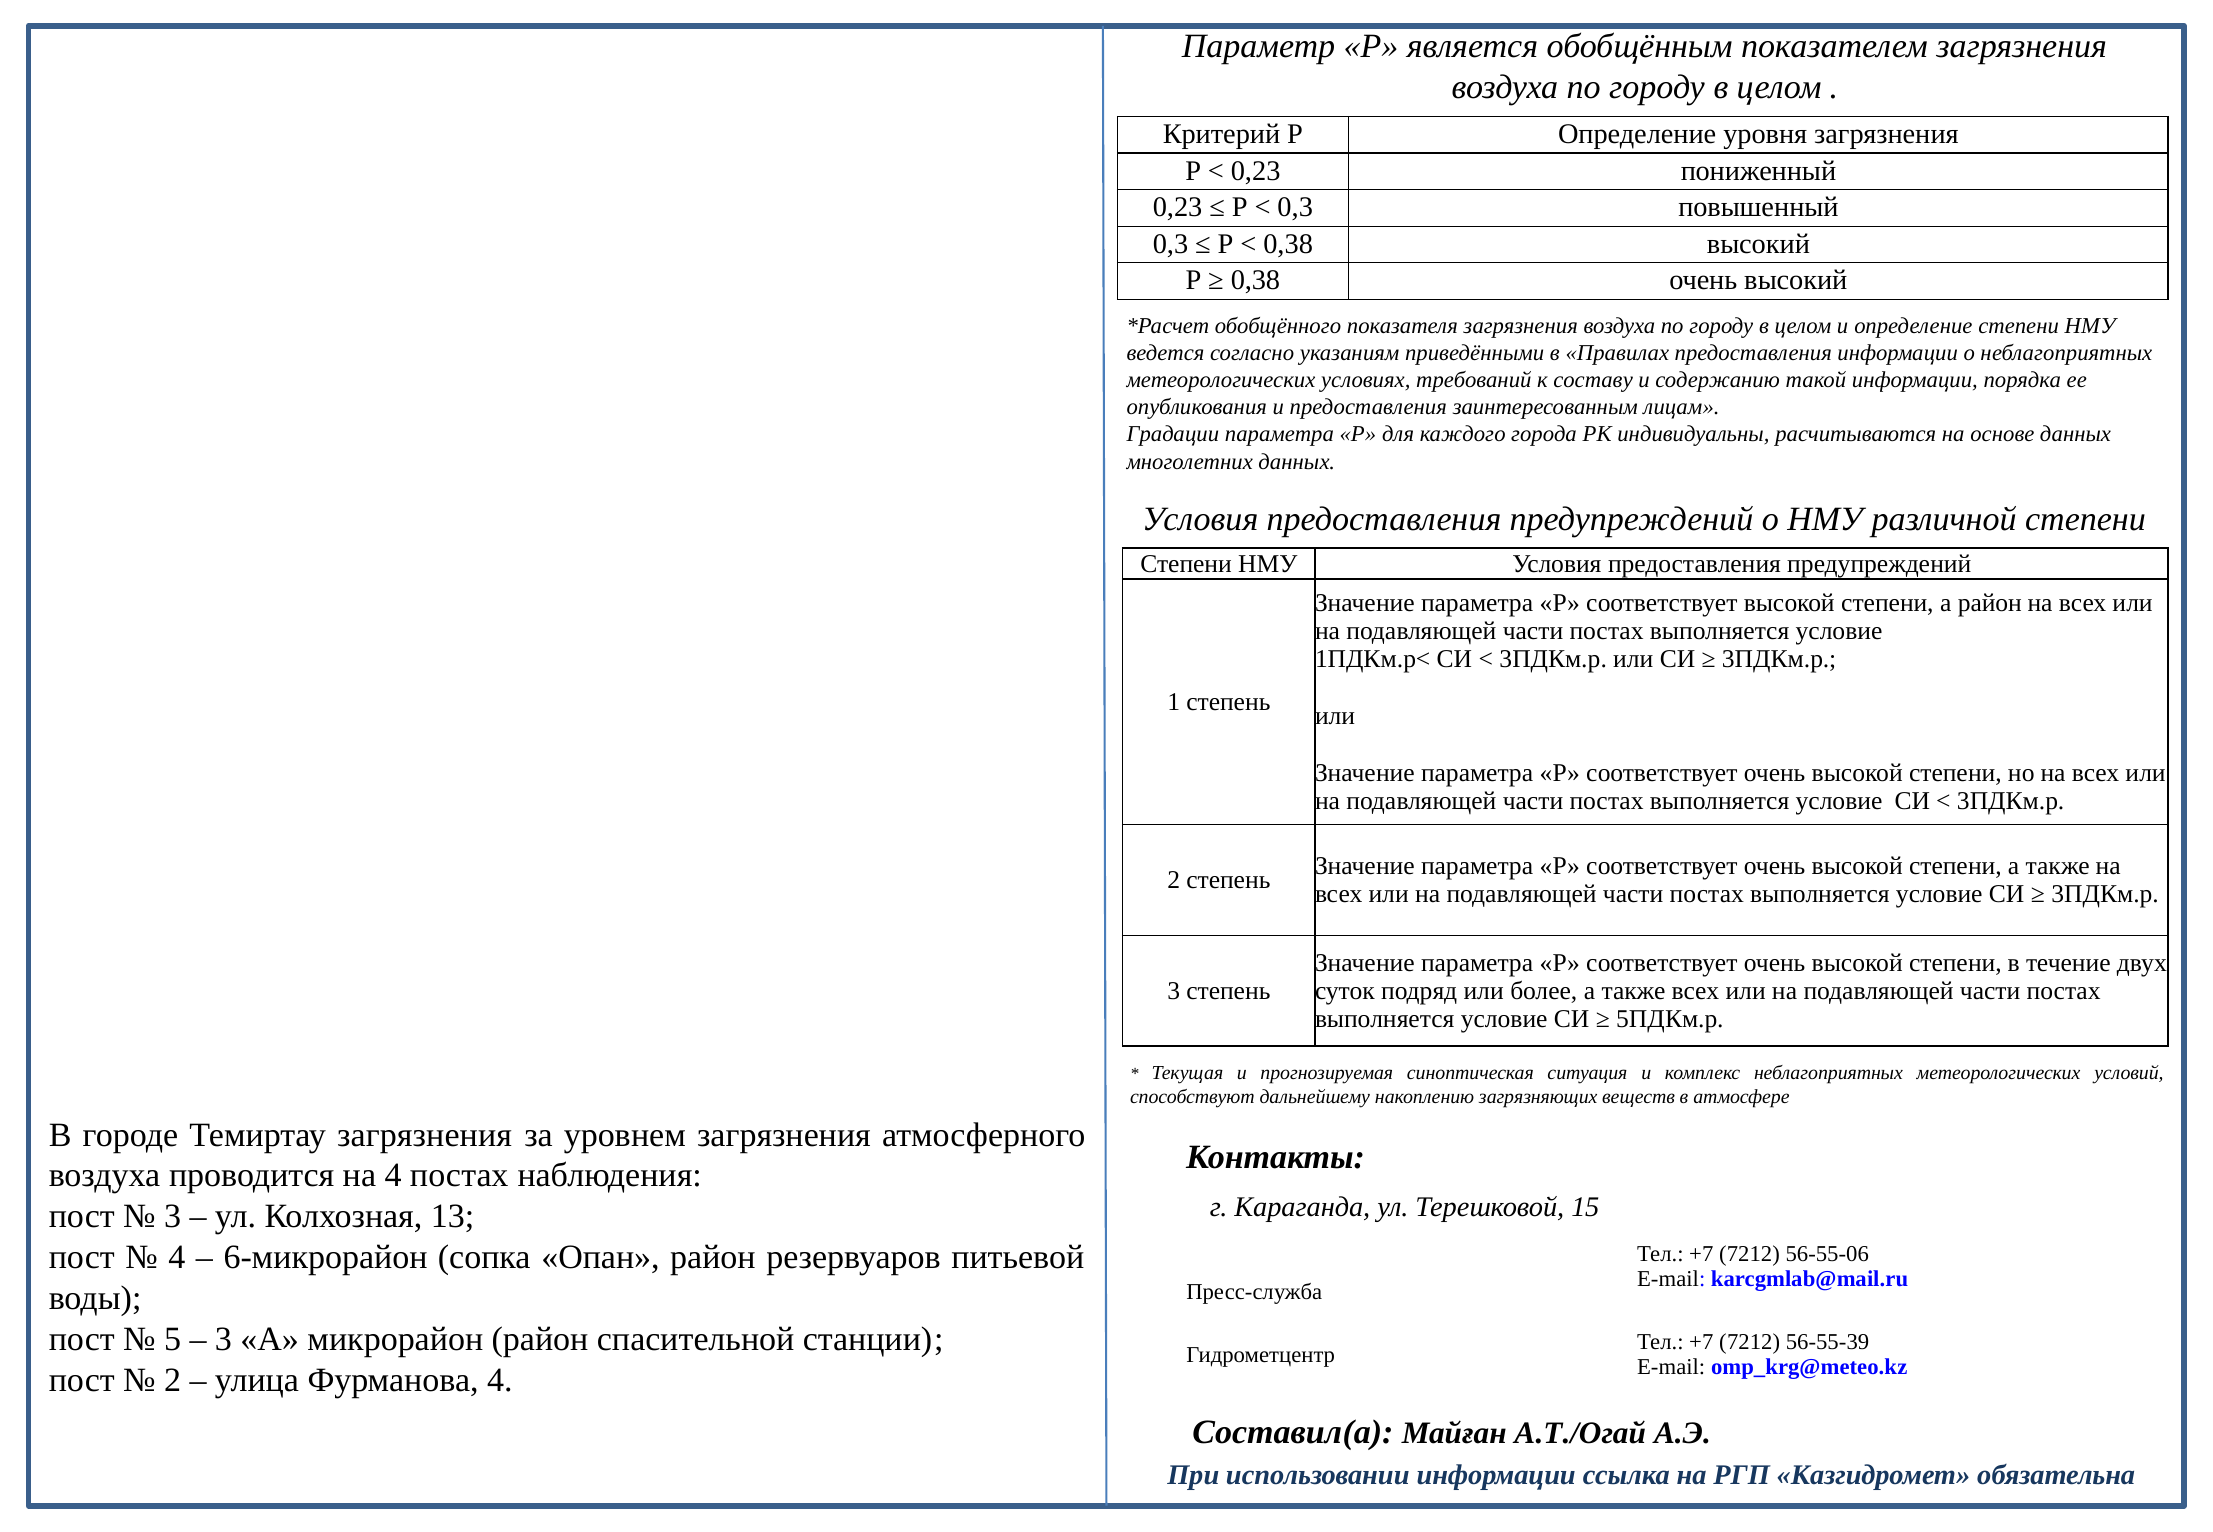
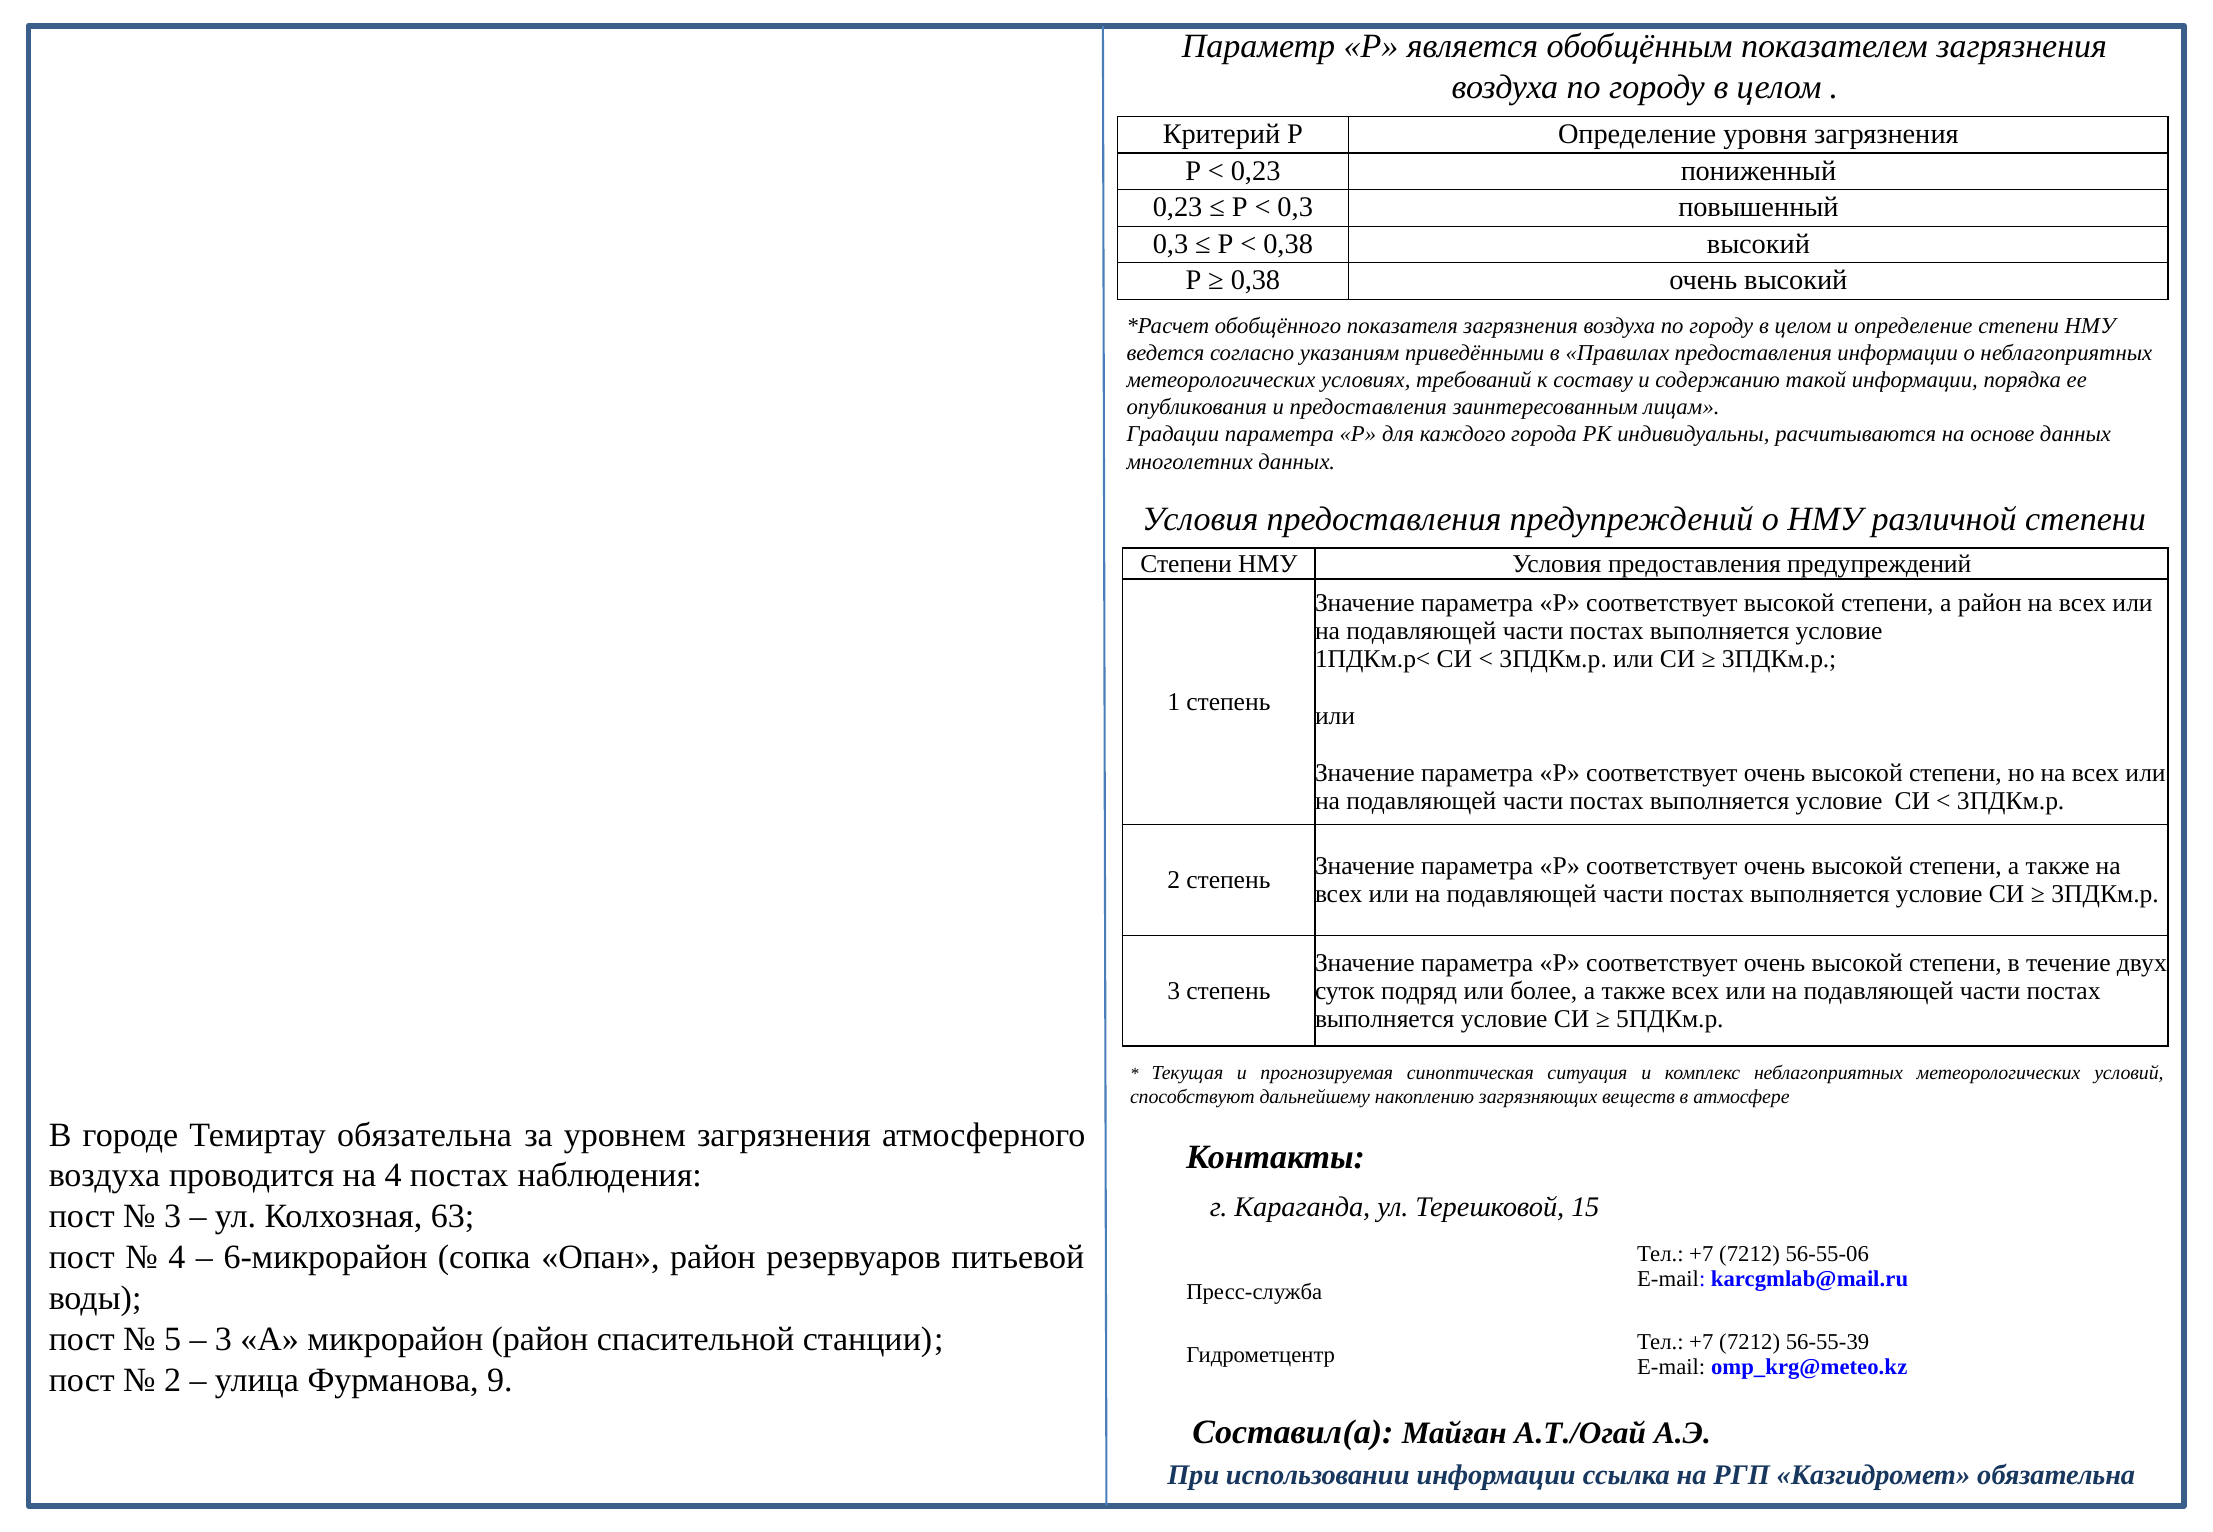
Темиртау загрязнения: загрязнения -> обязательна
13: 13 -> 63
Фурманова 4: 4 -> 9
